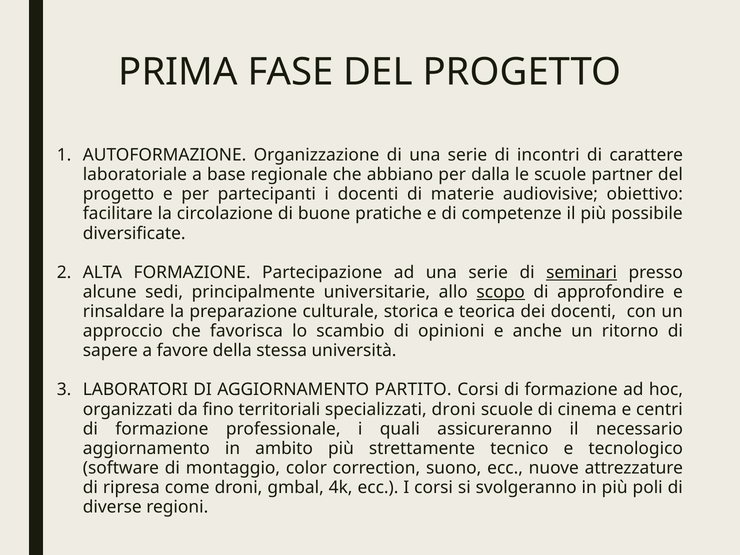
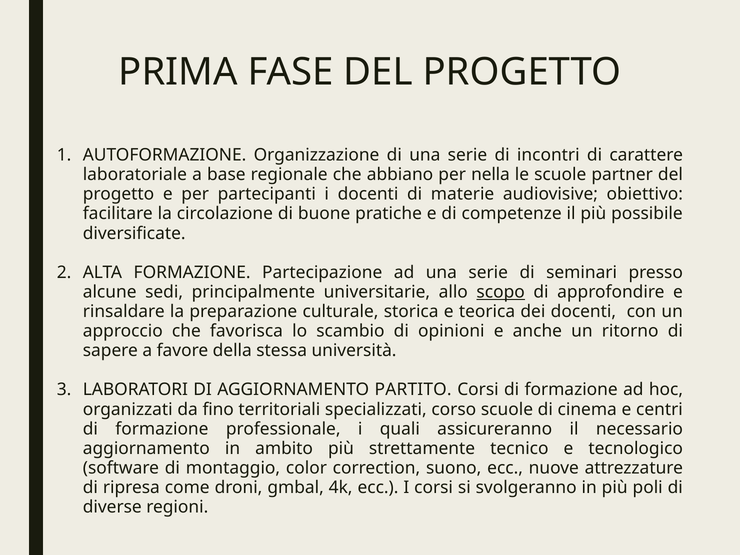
dalla: dalla -> nella
seminari underline: present -> none
specializzati droni: droni -> corso
